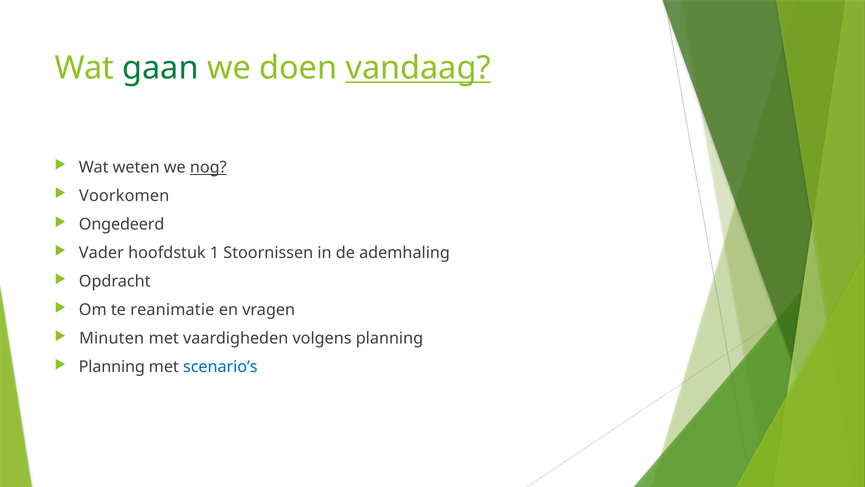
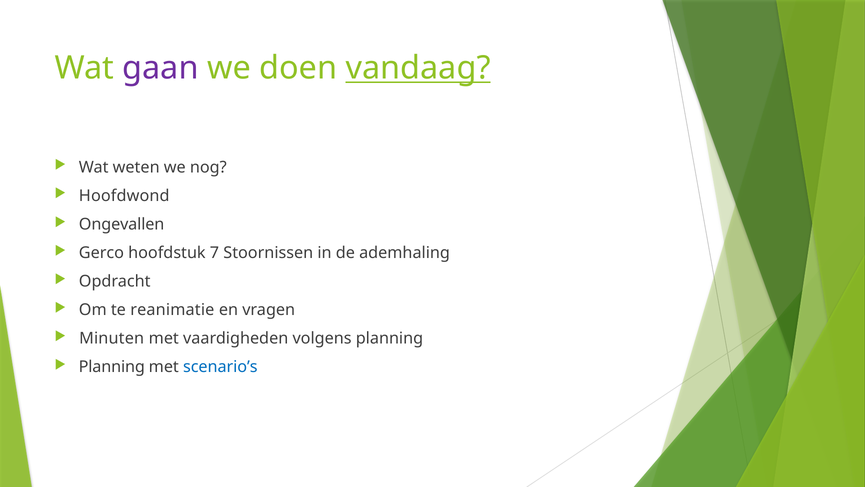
gaan colour: green -> purple
nog underline: present -> none
Voorkomen: Voorkomen -> Hoofdwond
Ongedeerd: Ongedeerd -> Ongevallen
Vader: Vader -> Gerco
1: 1 -> 7
